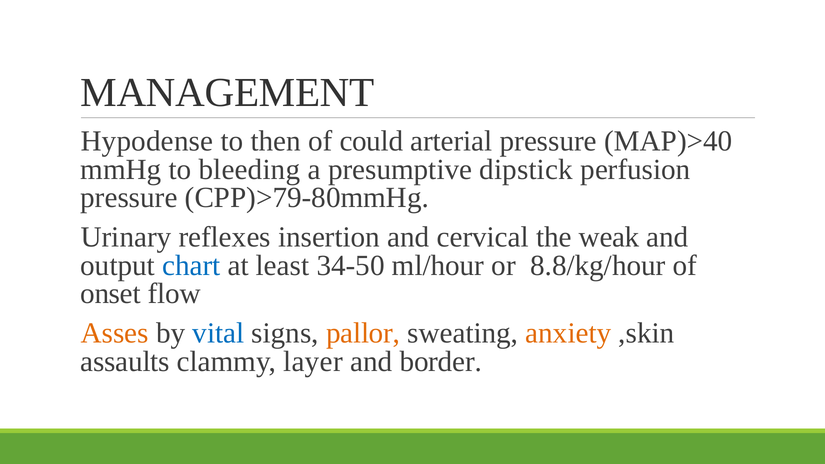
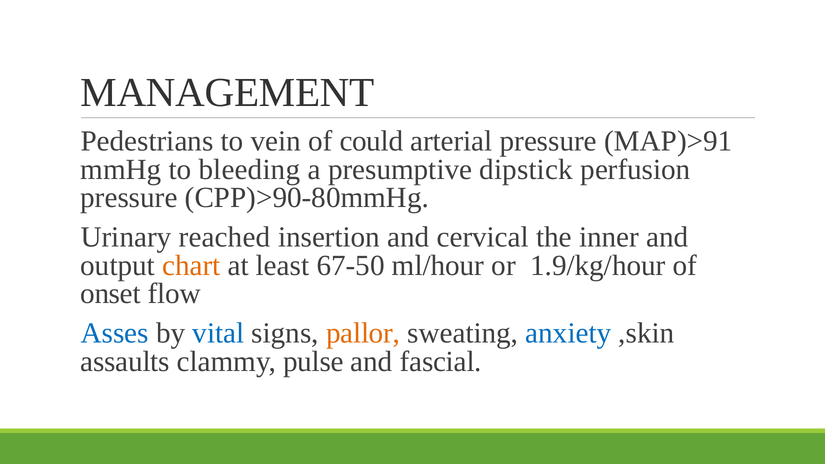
Hypodense: Hypodense -> Pedestrians
then: then -> vein
MAP)>40: MAP)>40 -> MAP)>91
CPP)>79-80mmHg: CPP)>79-80mmHg -> CPP)>90-80mmHg
reflexes: reflexes -> reached
weak: weak -> inner
chart colour: blue -> orange
34-50: 34-50 -> 67-50
8.8/kg/hour: 8.8/kg/hour -> 1.9/kg/hour
Asses colour: orange -> blue
anxiety colour: orange -> blue
layer: layer -> pulse
border: border -> fascial
